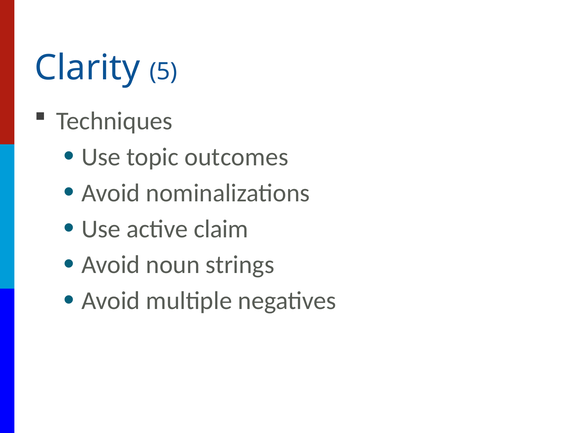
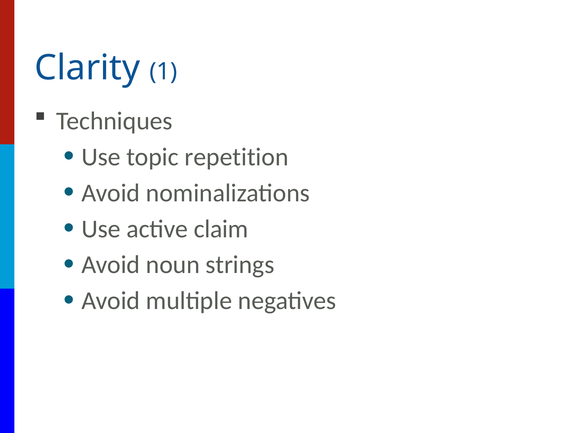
5: 5 -> 1
outcomes: outcomes -> repetition
